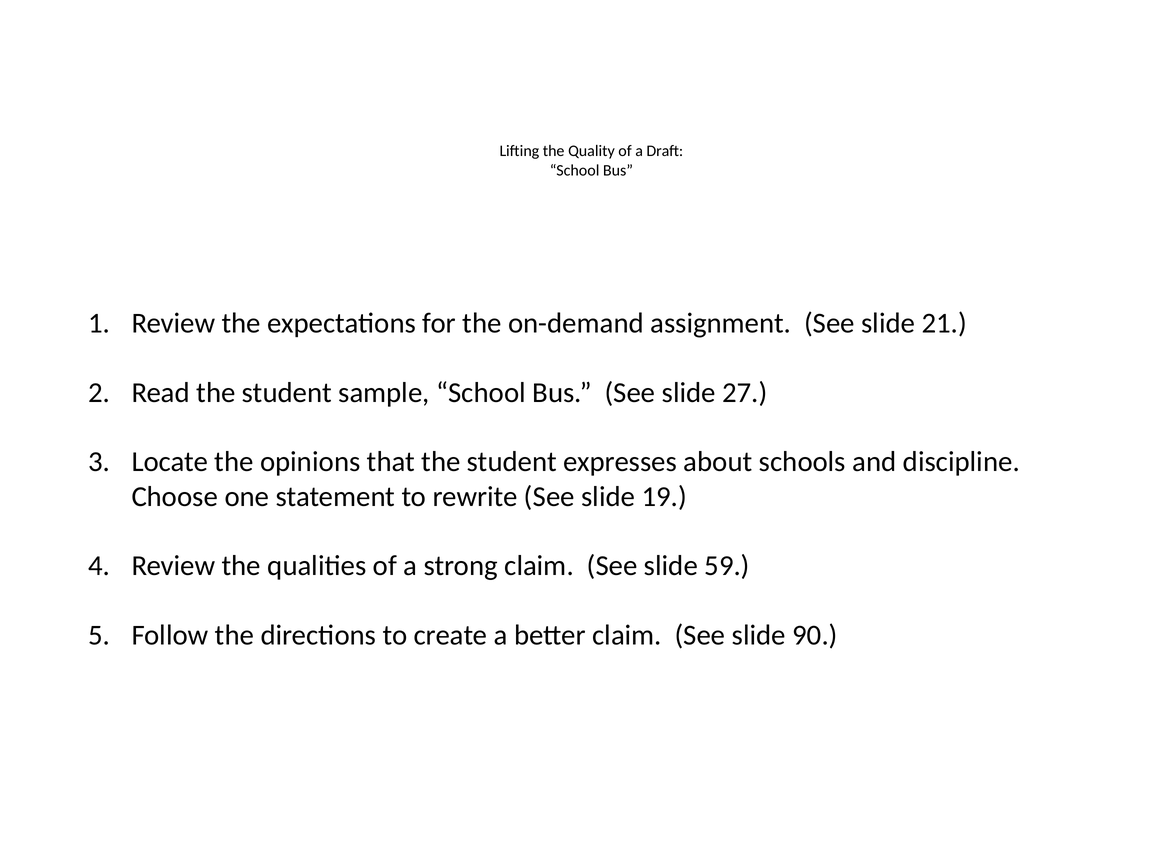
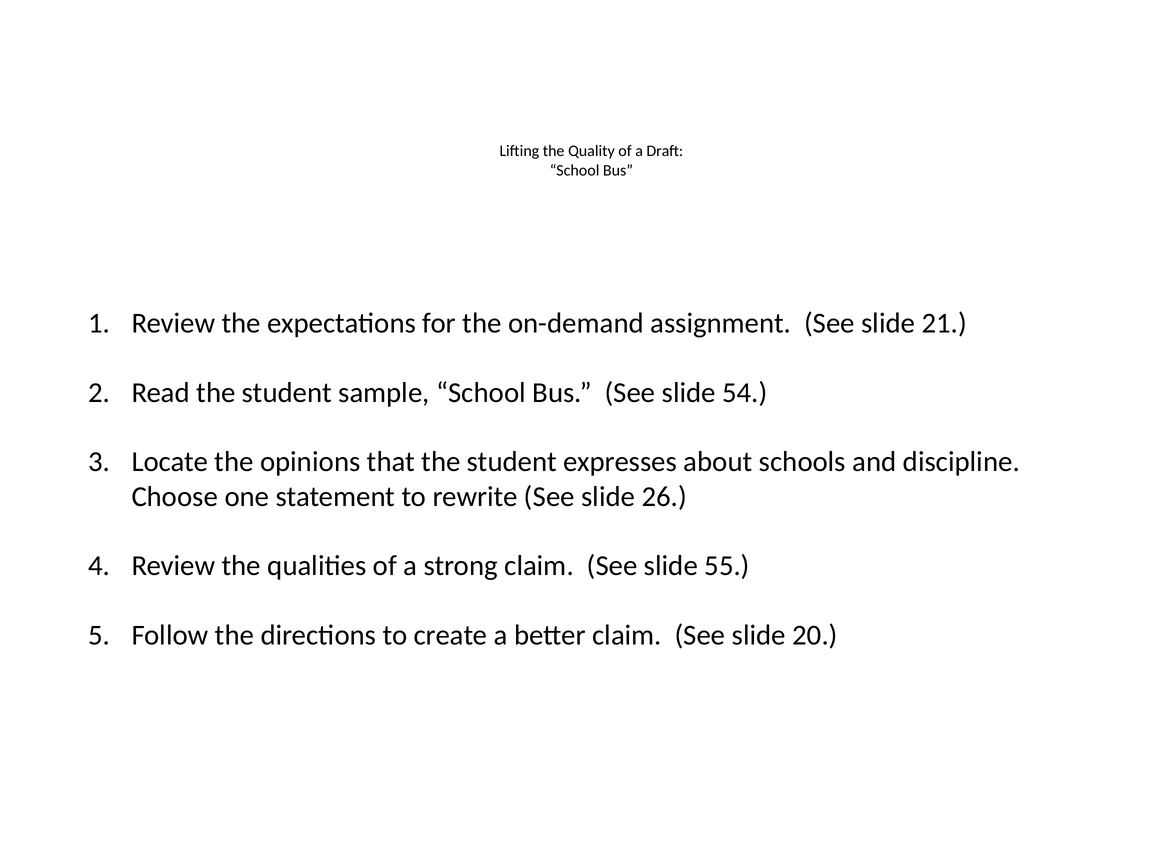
27: 27 -> 54
19: 19 -> 26
59: 59 -> 55
90: 90 -> 20
